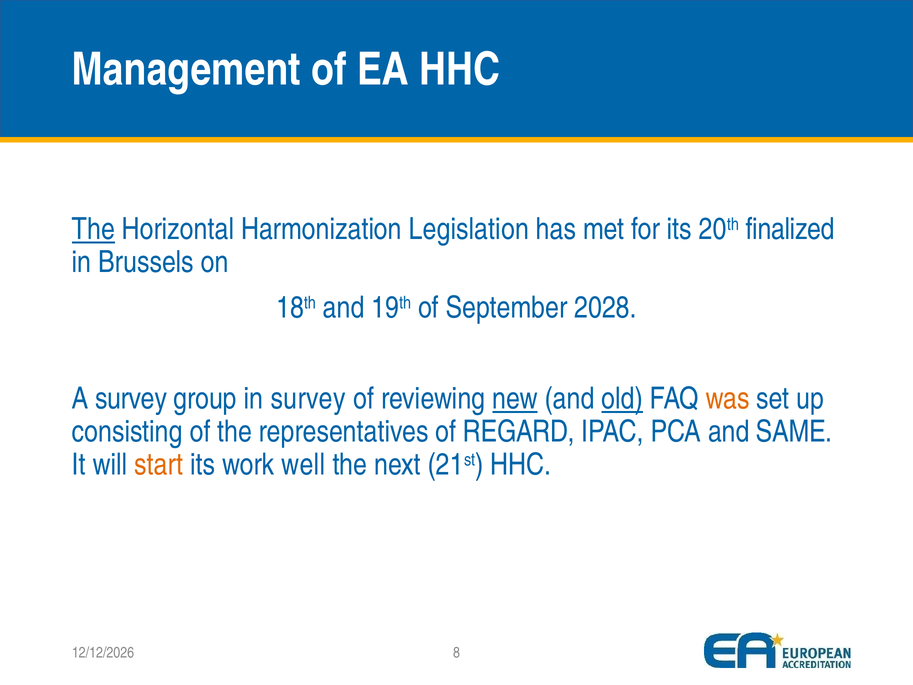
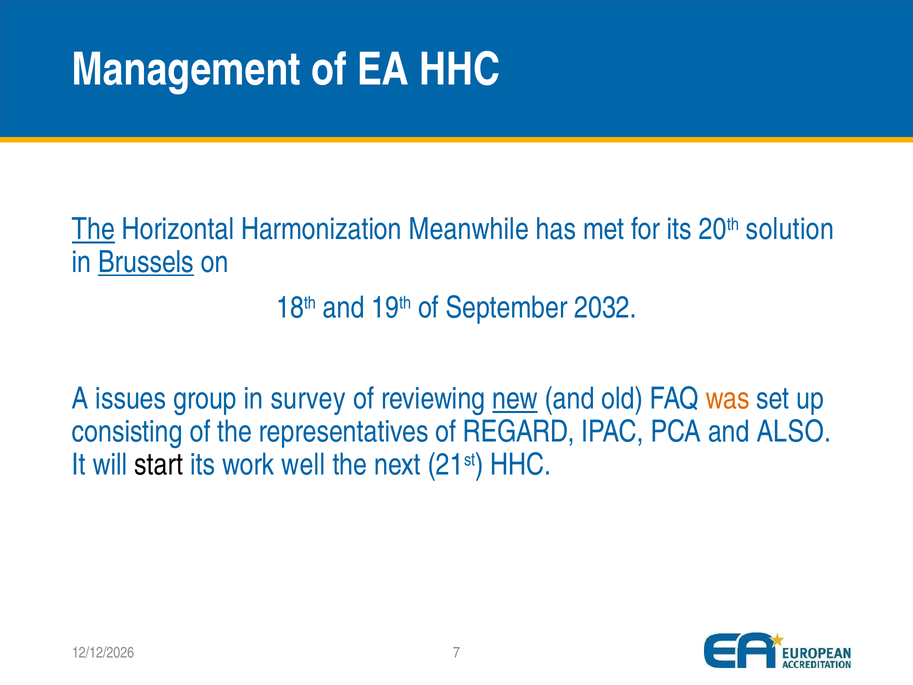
Legislation: Legislation -> Meanwhile
finalized: finalized -> solution
Brussels underline: none -> present
2028: 2028 -> 2032
A survey: survey -> issues
old underline: present -> none
SAME: SAME -> ALSO
start colour: orange -> black
8: 8 -> 7
